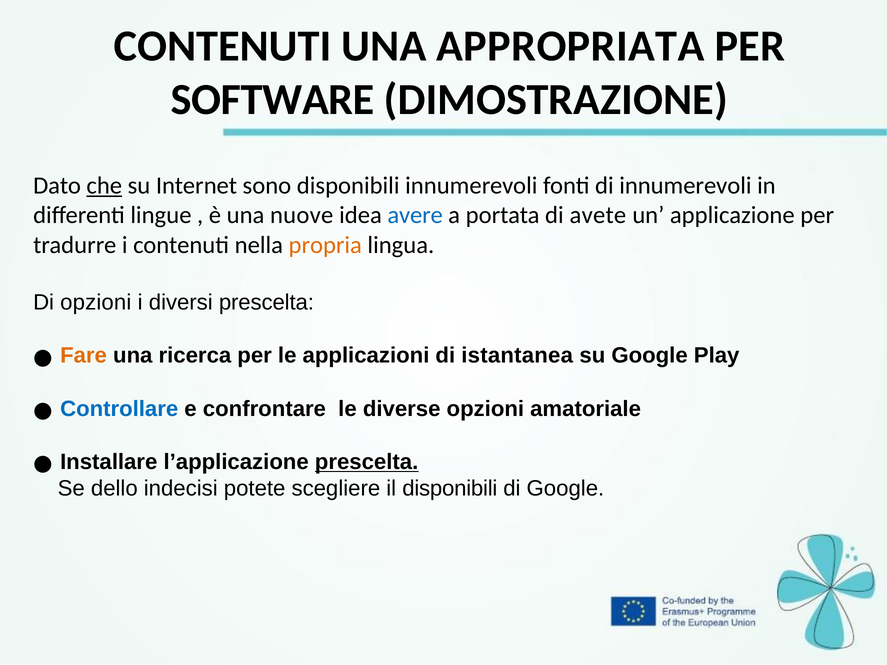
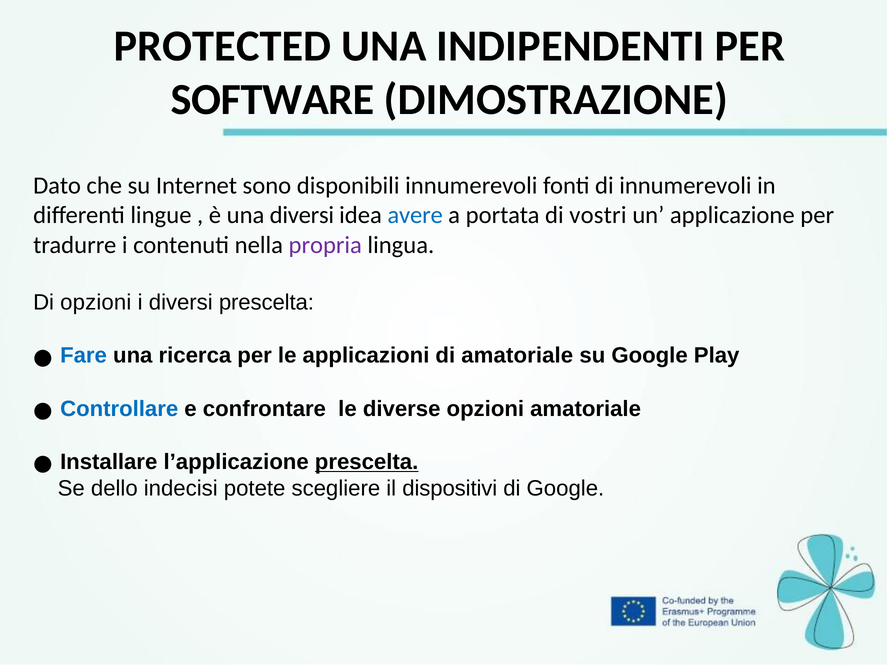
CONTENUTI at (223, 46): CONTENUTI -> PROTECTED
APPROPRIATA: APPROPRIATA -> INDIPENDENTI
che underline: present -> none
una nuove: nuove -> diversi
avete: avete -> vostri
propria colour: orange -> purple
Fare colour: orange -> blue
di istantanea: istantanea -> amatoriale
il disponibili: disponibili -> dispositivi
